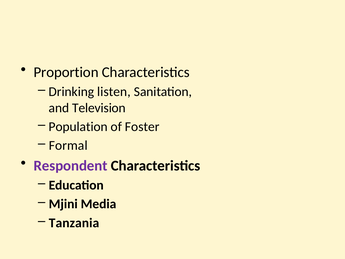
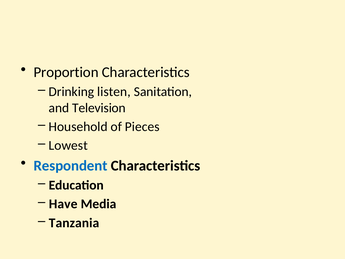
Population: Population -> Household
Foster: Foster -> Pieces
Formal: Formal -> Lowest
Respondent colour: purple -> blue
Mjini: Mjini -> Have
